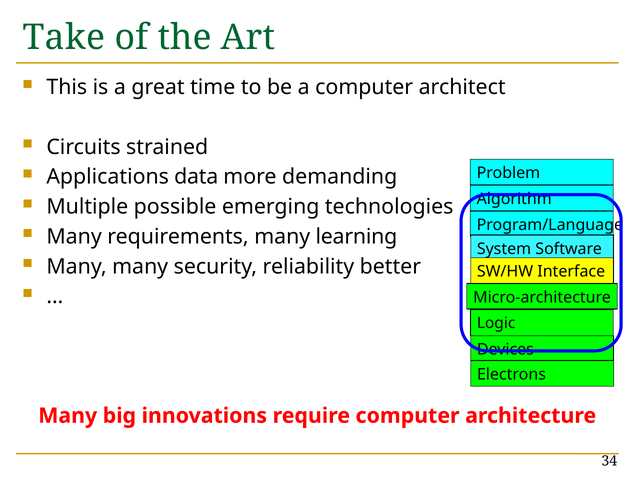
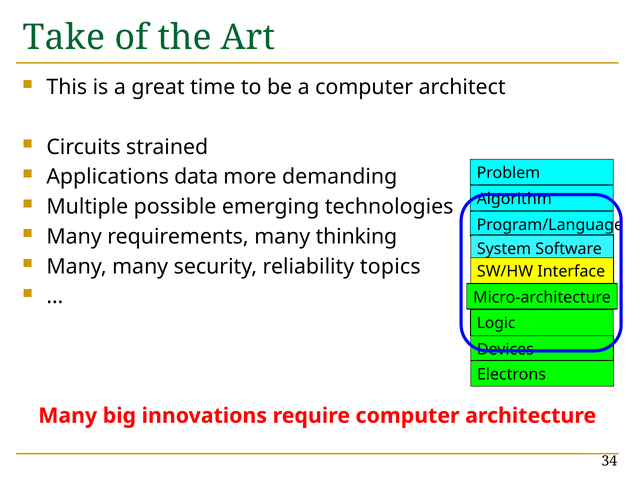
learning: learning -> thinking
better: better -> topics
